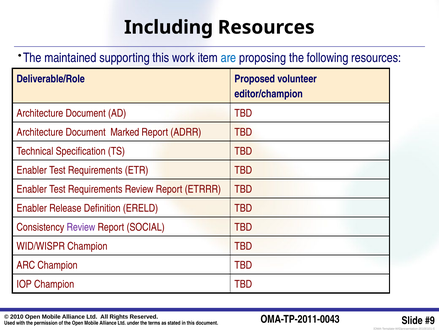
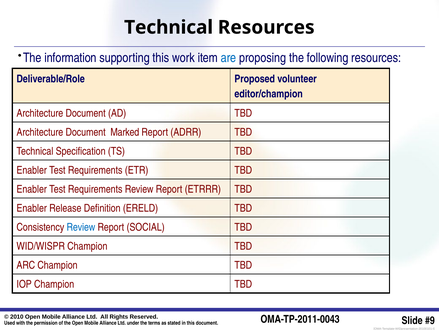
Including at (169, 27): Including -> Technical
maintained: maintained -> information
Review at (81, 227) colour: purple -> blue
